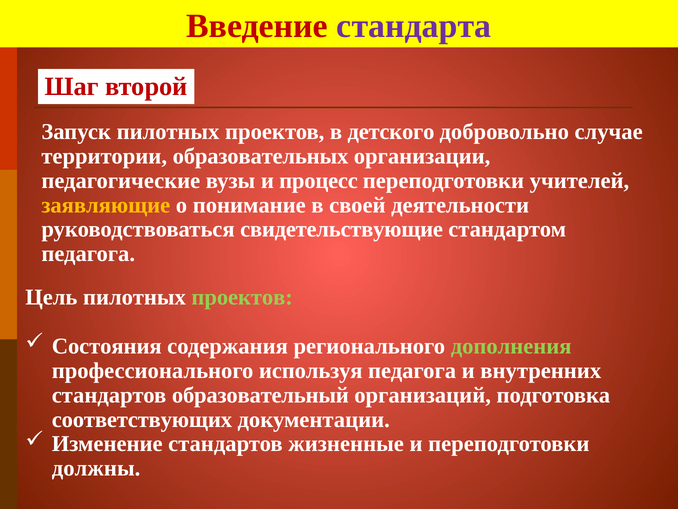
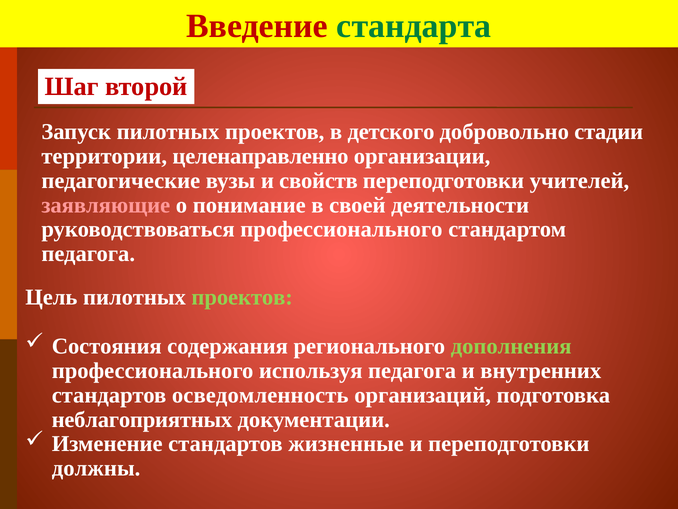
стандарта colour: purple -> green
случае: случае -> стадии
образовательных: образовательных -> целенаправленно
процесс: процесс -> свойств
заявляющие colour: yellow -> pink
руководствоваться свидетельствующие: свидетельствующие -> профессионального
образовательный: образовательный -> осведомленность
соответствующих: соответствующих -> неблагоприятных
